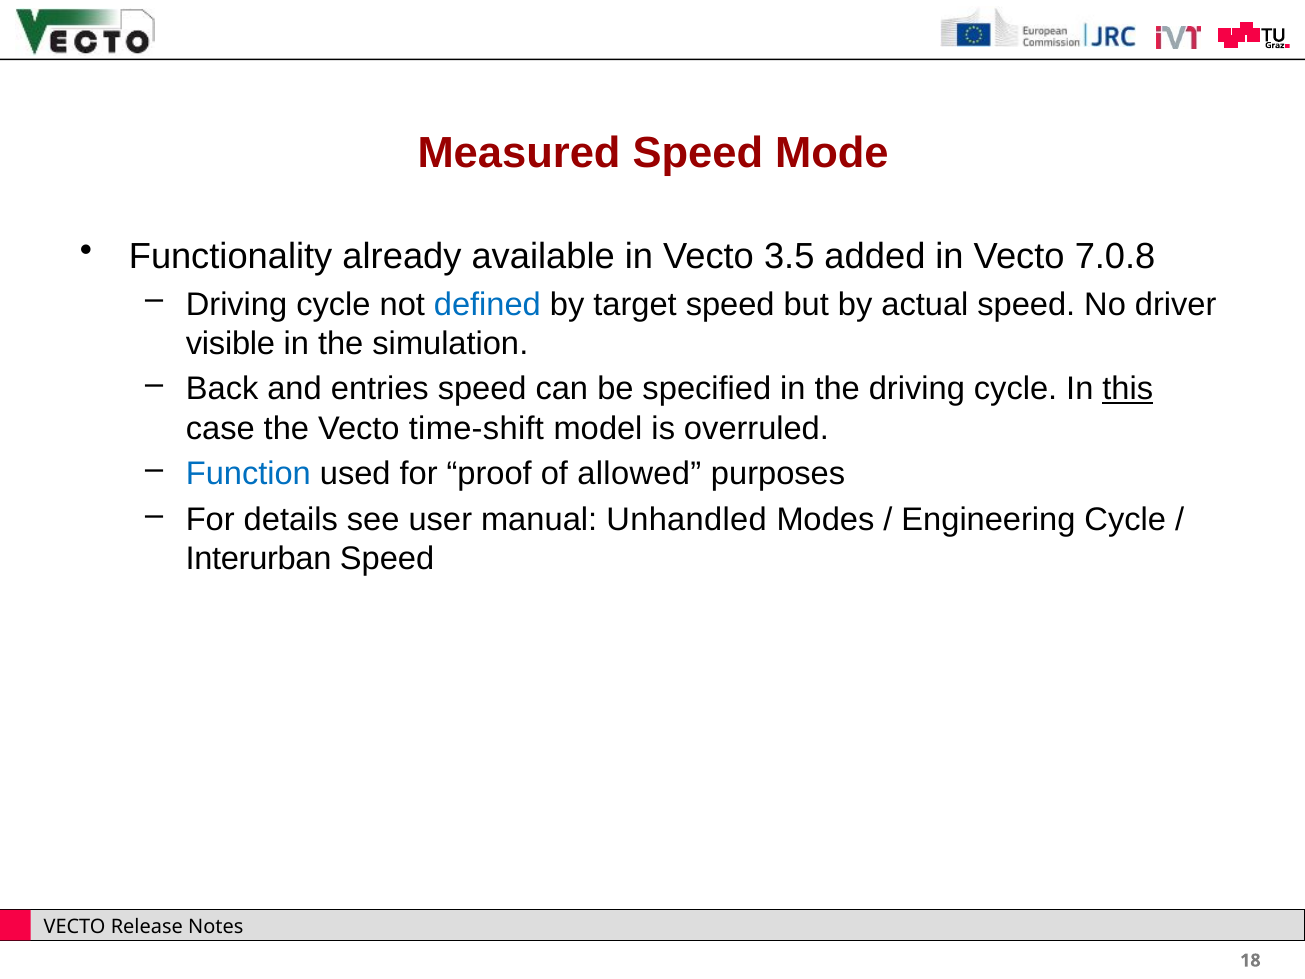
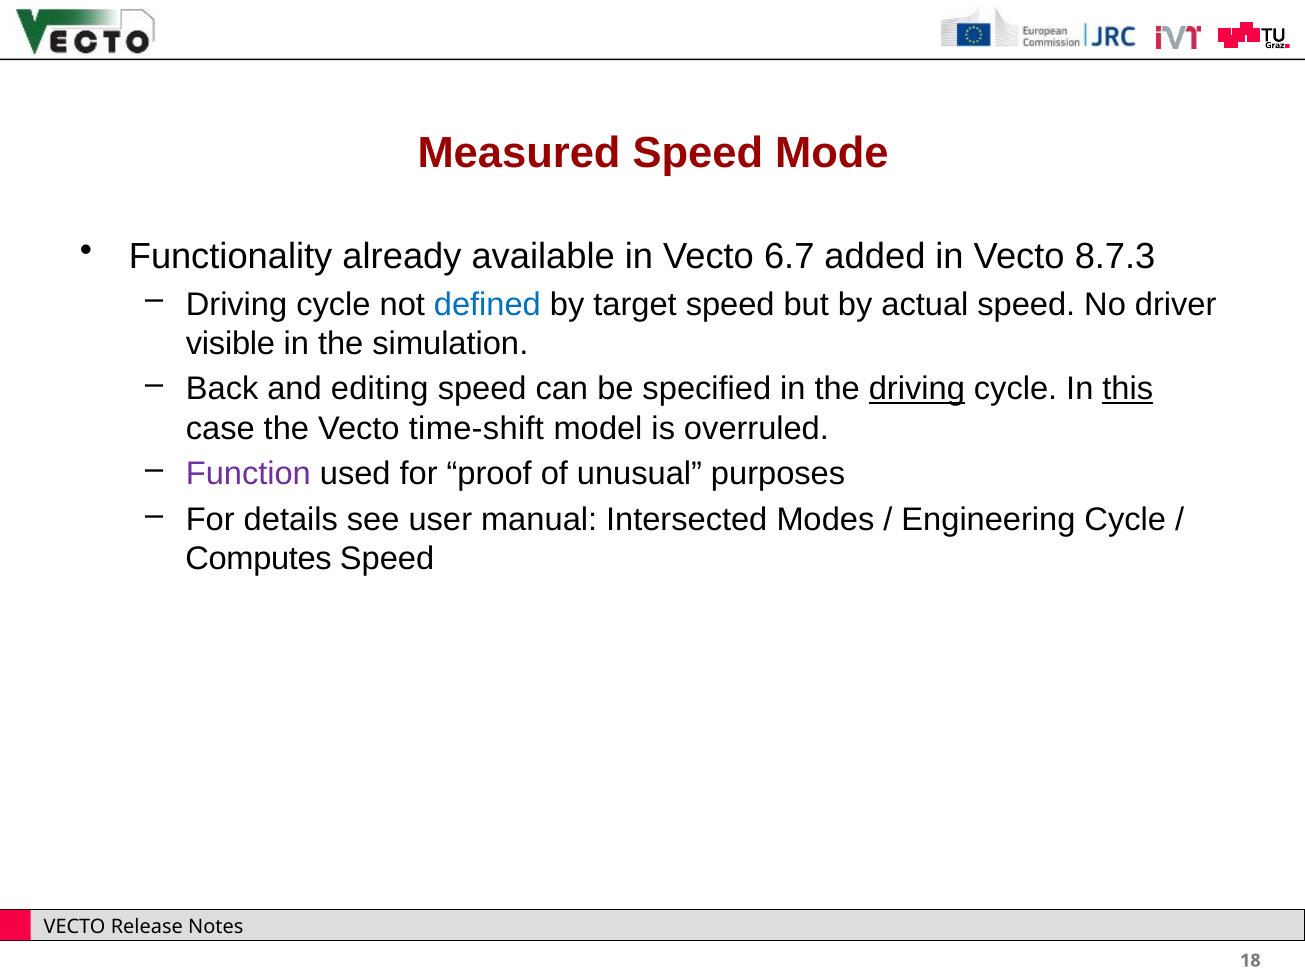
3.5: 3.5 -> 6.7
7.0.8: 7.0.8 -> 8.7.3
entries: entries -> editing
driving at (917, 389) underline: none -> present
Function colour: blue -> purple
allowed: allowed -> unusual
Unhandled: Unhandled -> Intersected
Interurban: Interurban -> Computes
